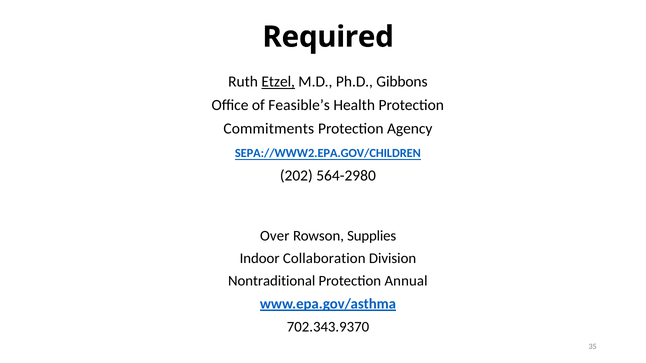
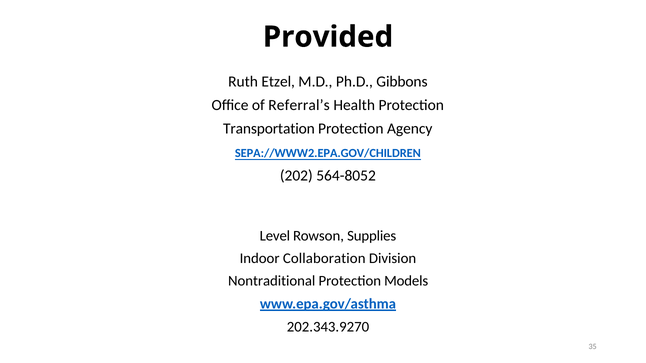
Required: Required -> Provided
Etzel underline: present -> none
Feasible’s: Feasible’s -> Referral’s
Commitments: Commitments -> Transportation
564-2980: 564-2980 -> 564-8052
Over: Over -> Level
Annual: Annual -> Models
702.343.9370: 702.343.9370 -> 202.343.9270
